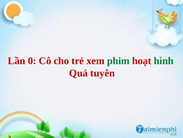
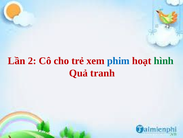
0: 0 -> 2
phim colour: green -> blue
tuyên: tuyên -> tranh
